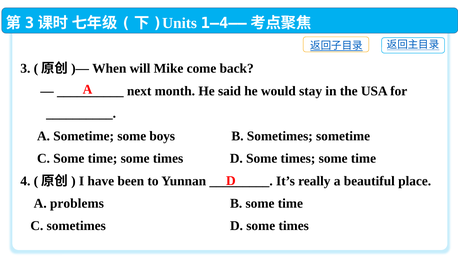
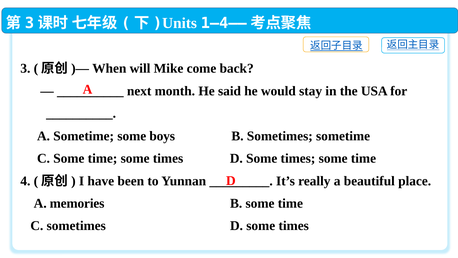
problems: problems -> memories
